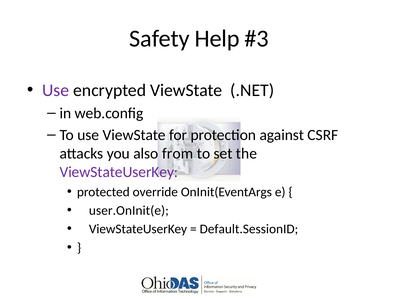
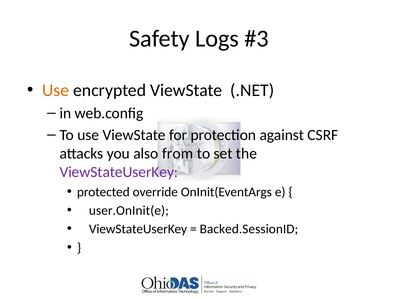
Help: Help -> Logs
Use at (56, 90) colour: purple -> orange
Default.SessionID: Default.SessionID -> Backed.SessionID
